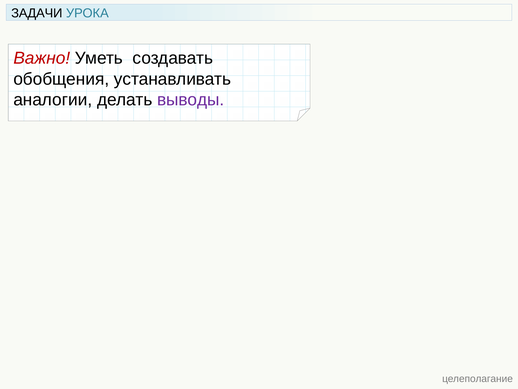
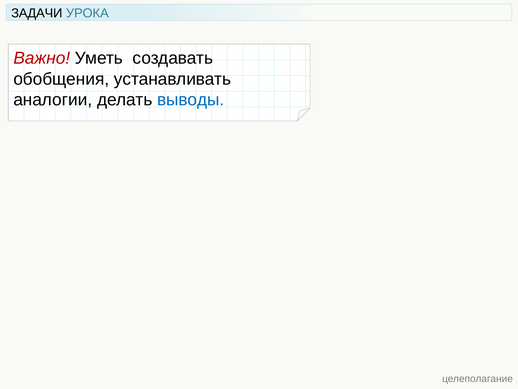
выводы colour: purple -> blue
